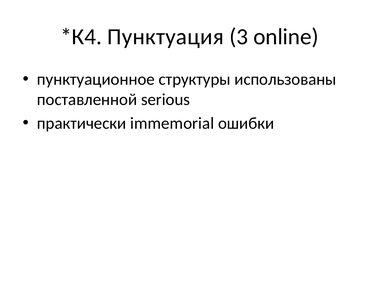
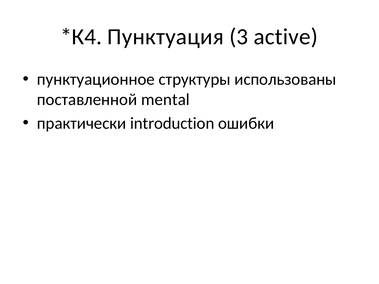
online: online -> active
serious: serious -> mental
immemorial: immemorial -> introduction
